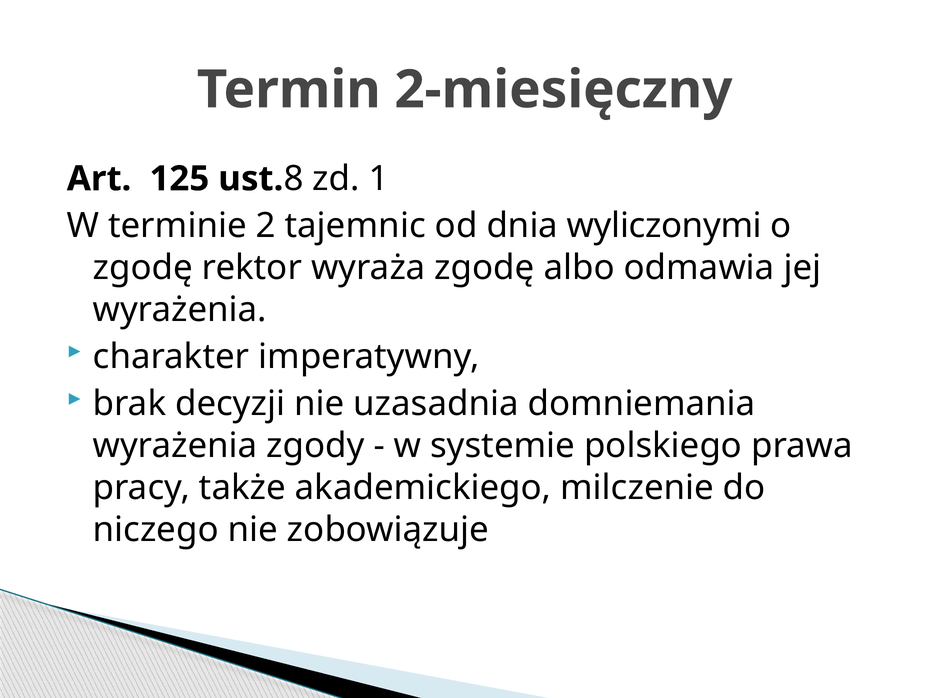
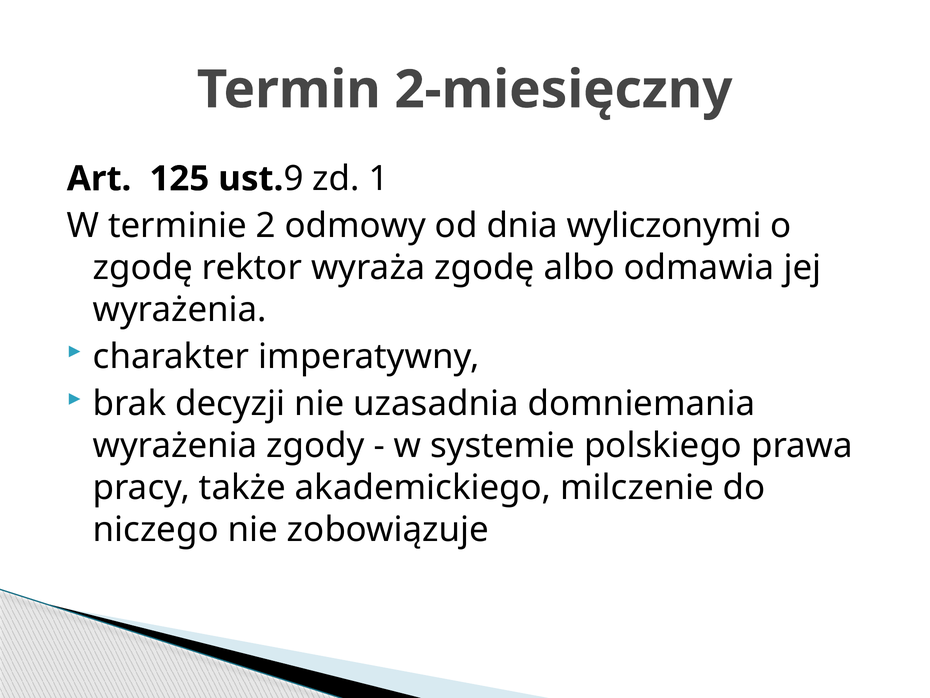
8: 8 -> 9
tajemnic: tajemnic -> odmowy
